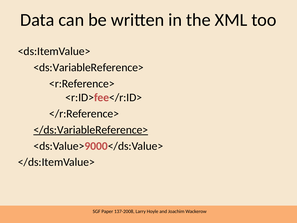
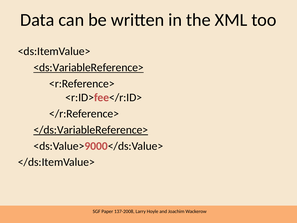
<ds:VariableReference> underline: none -> present
